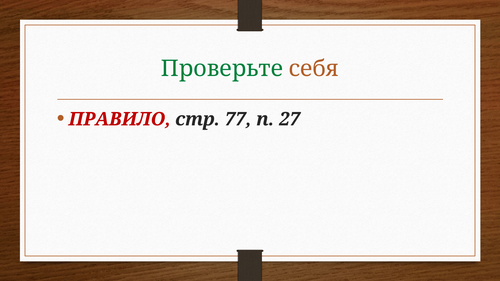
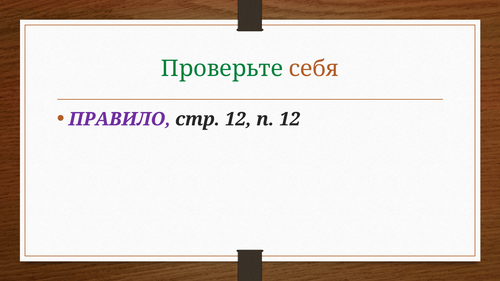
ПРАВИЛО colour: red -> purple
стр 77: 77 -> 12
п 27: 27 -> 12
